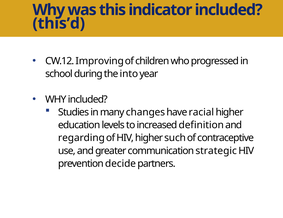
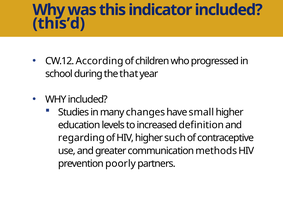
Improving: Improving -> According
into: into -> that
racial: racial -> small
strategic: strategic -> methods
decide: decide -> poorly
